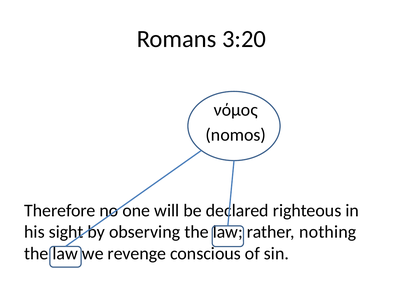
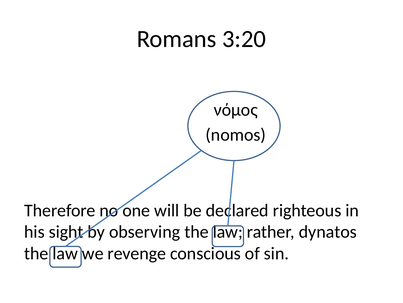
nothing: nothing -> dynatos
